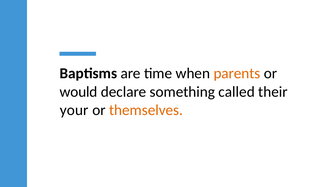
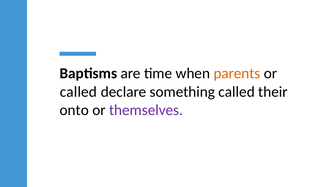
would at (79, 92): would -> called
your: your -> onto
themselves colour: orange -> purple
